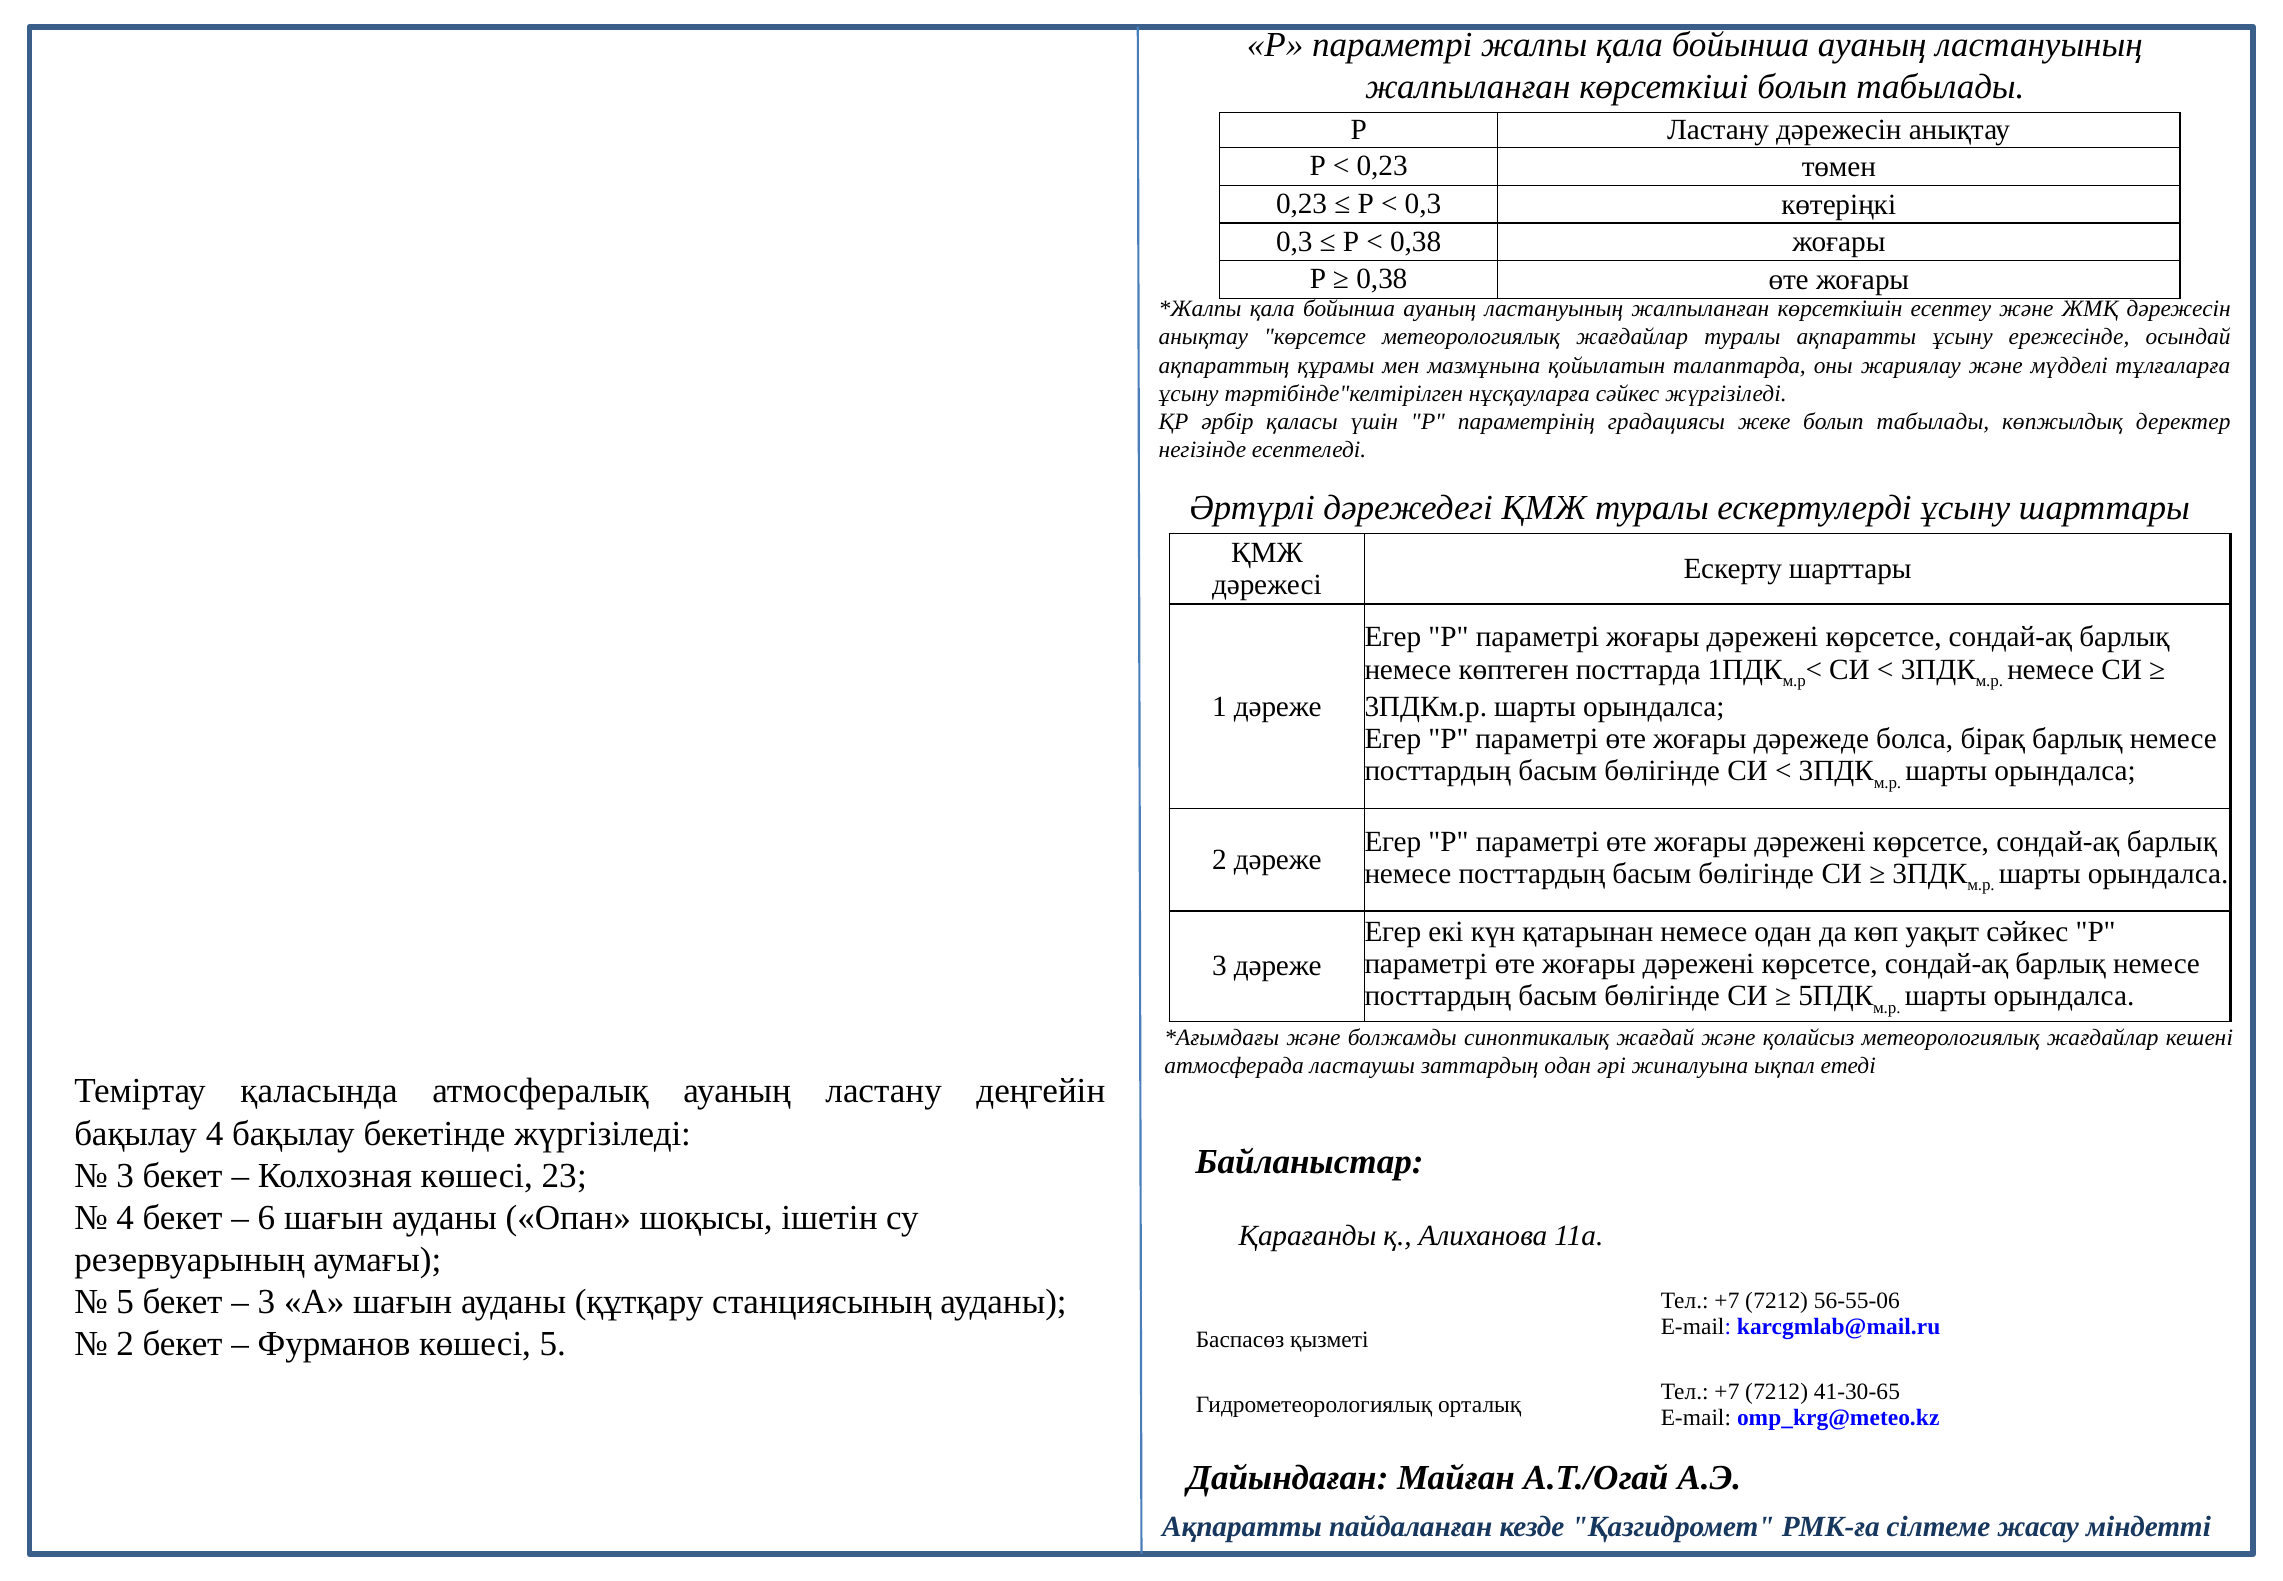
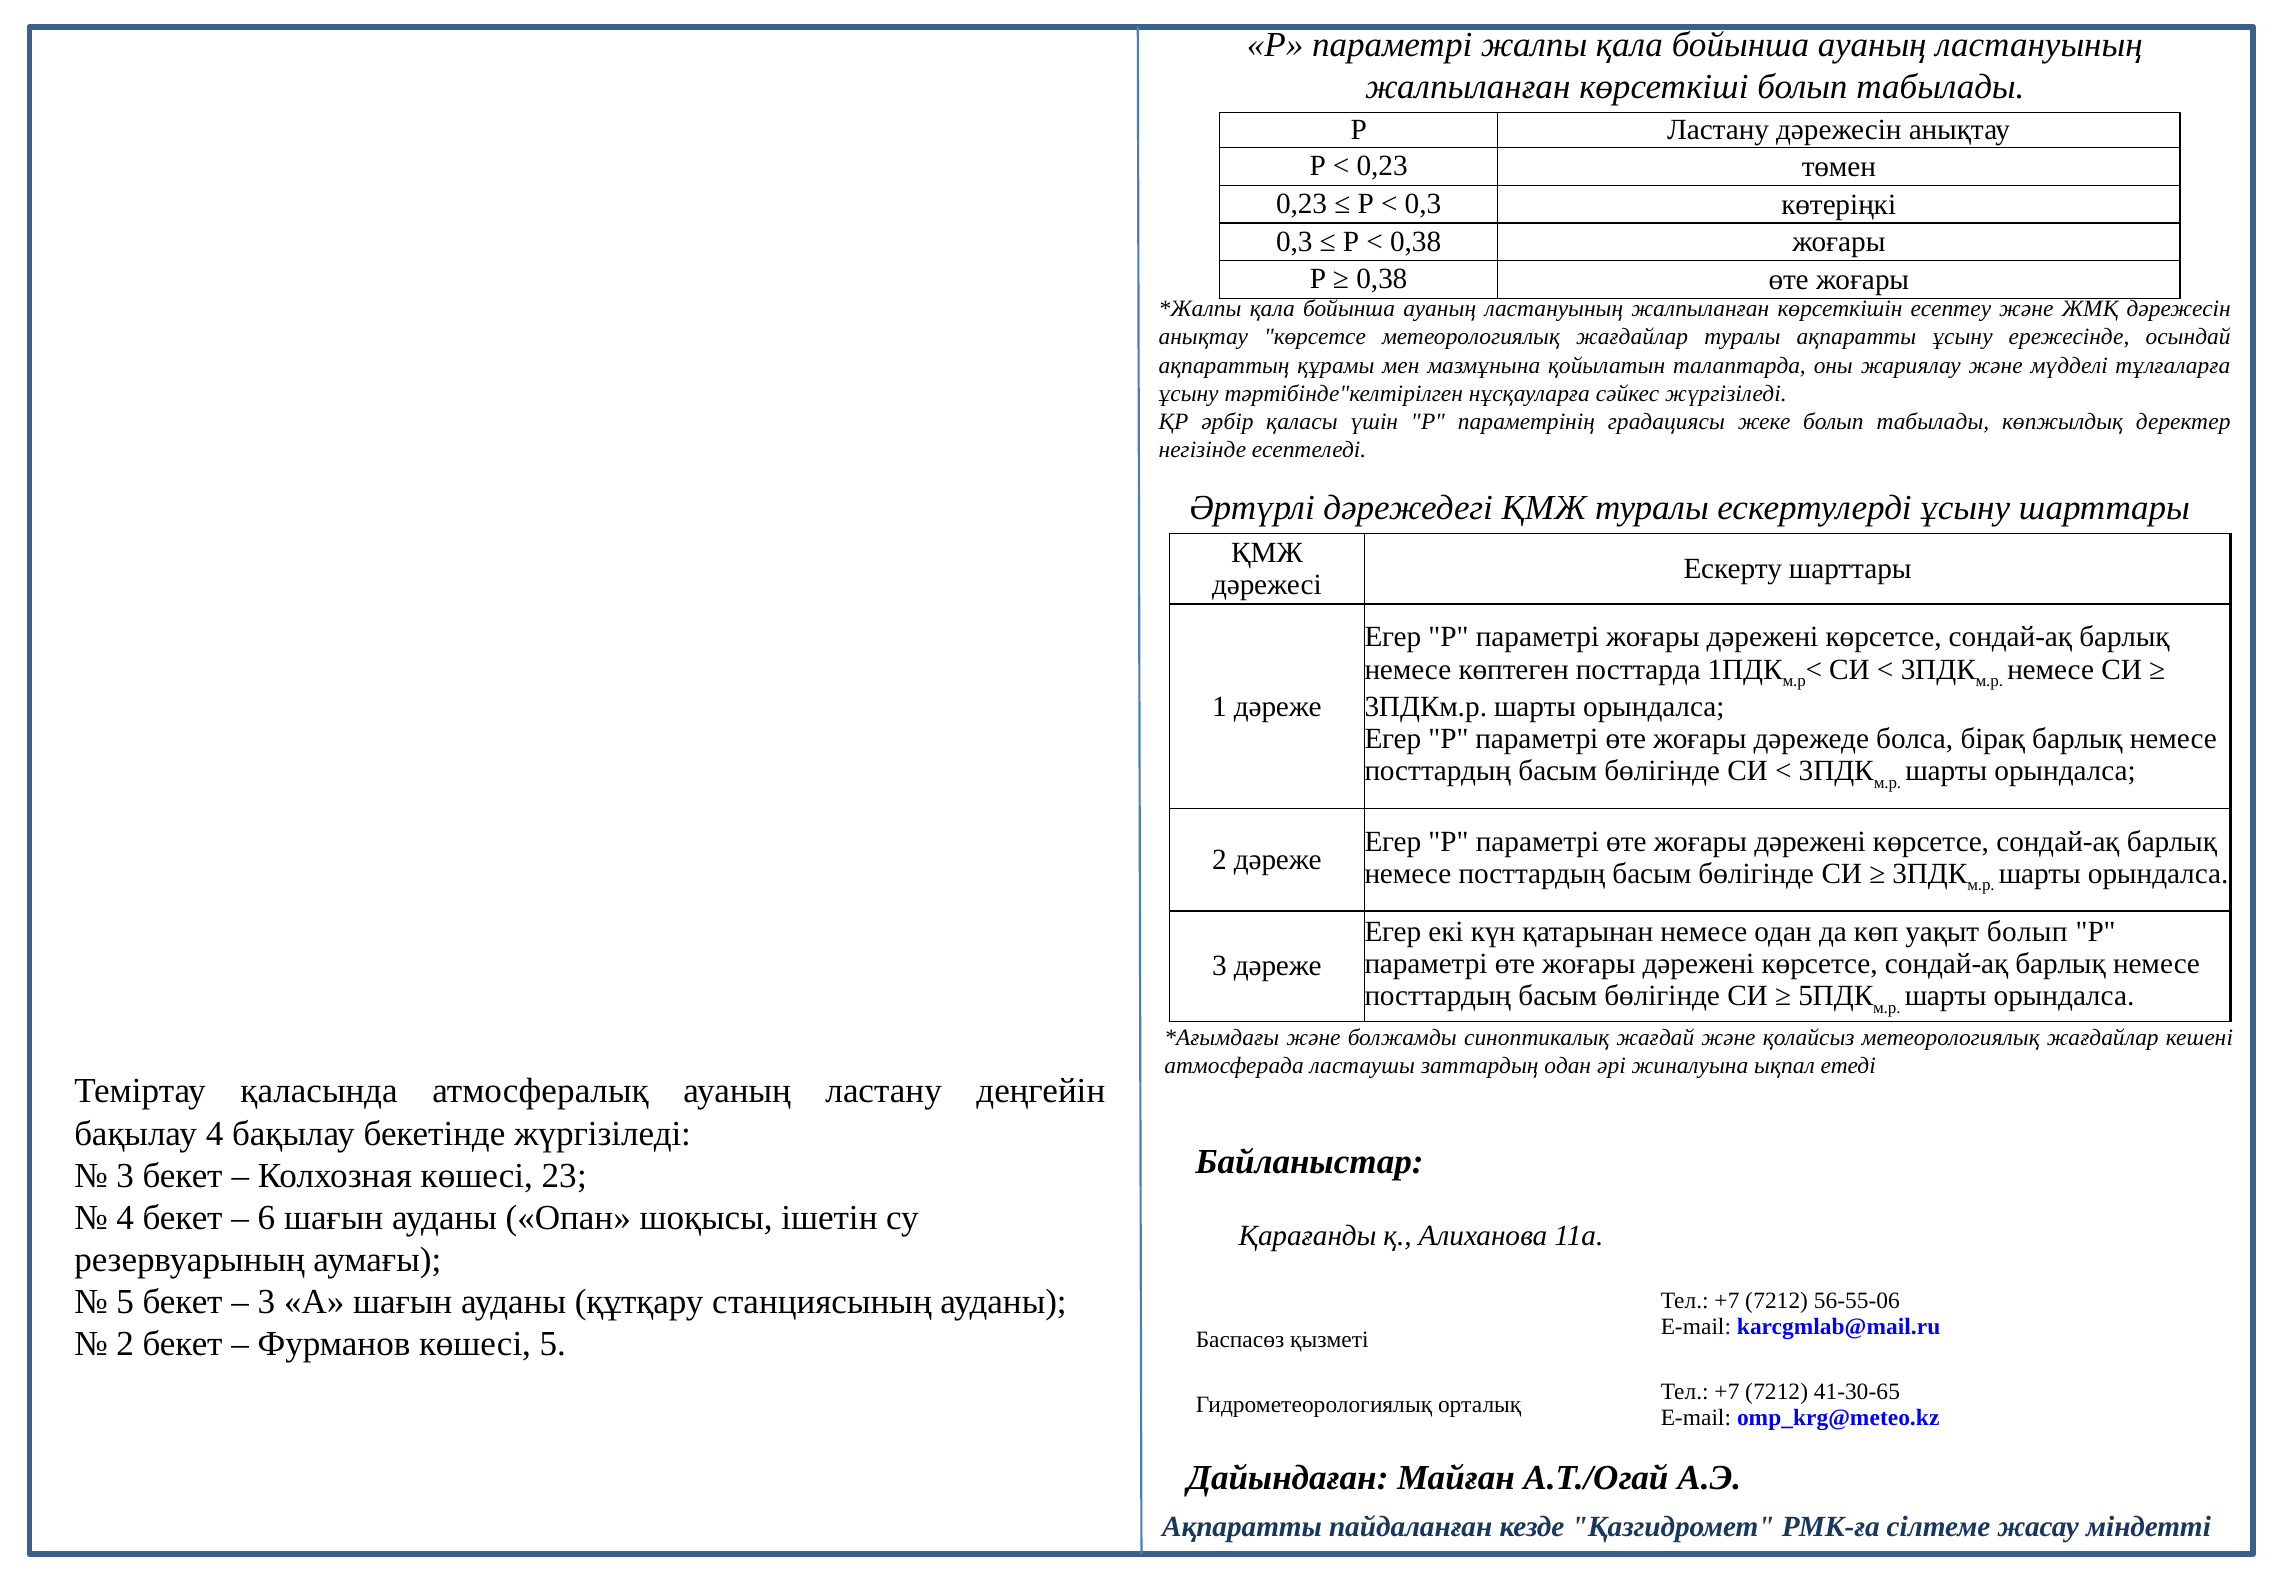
уақыт сәйкес: сәйкес -> болып
